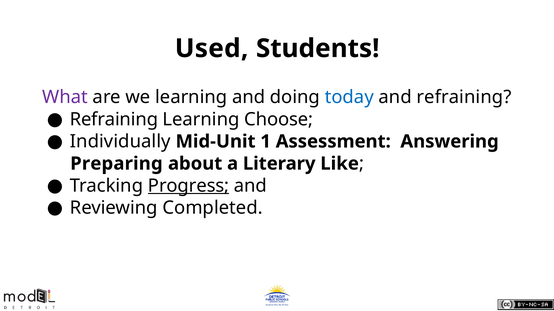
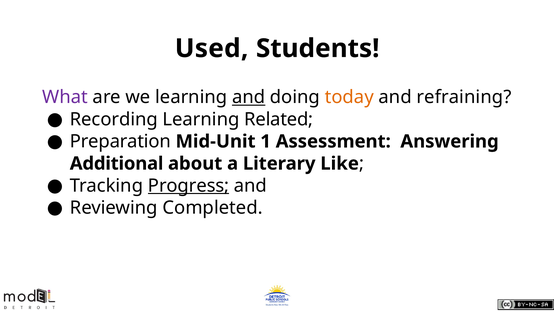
and at (249, 97) underline: none -> present
today colour: blue -> orange
Refraining at (114, 120): Refraining -> Recording
Choose: Choose -> Related
Individually: Individually -> Preparation
Preparing: Preparing -> Additional
